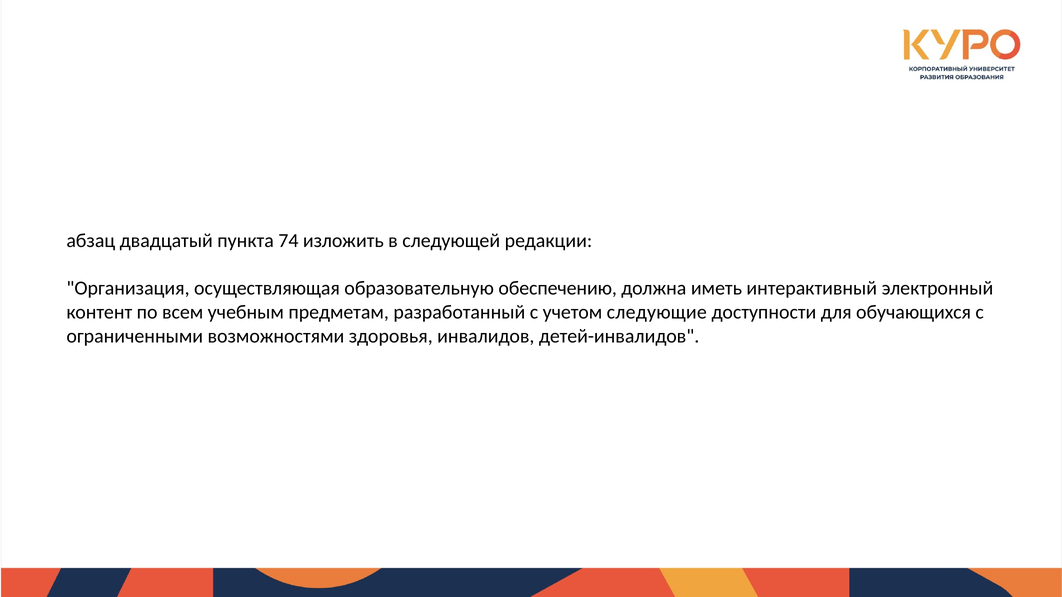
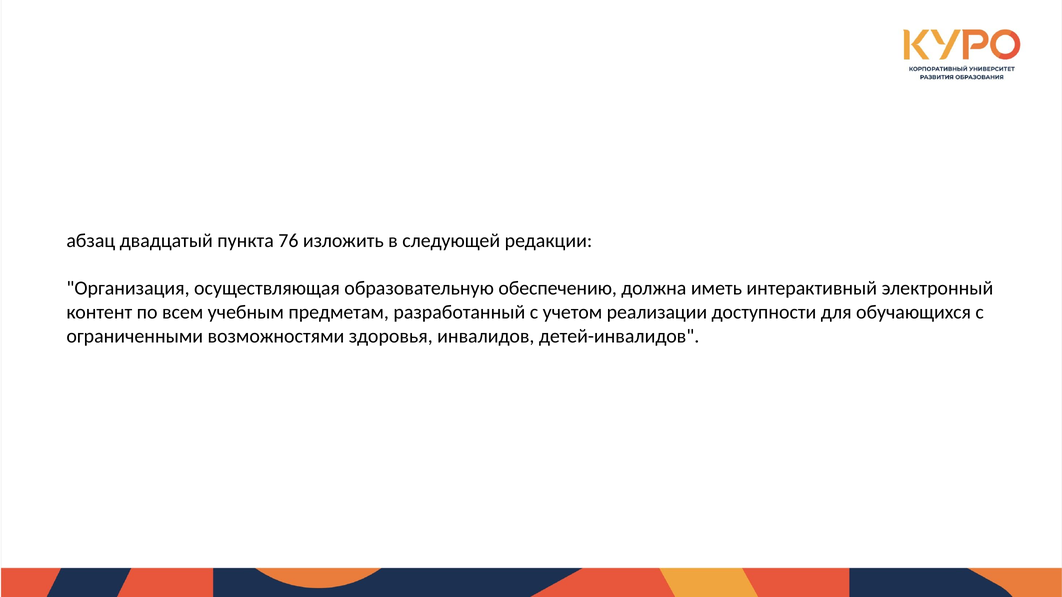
74: 74 -> 76
следующие: следующие -> реализации
